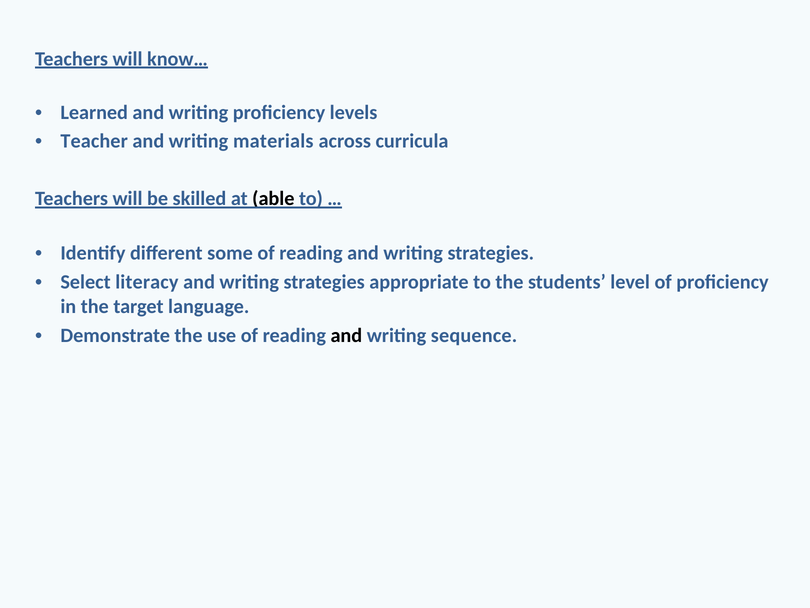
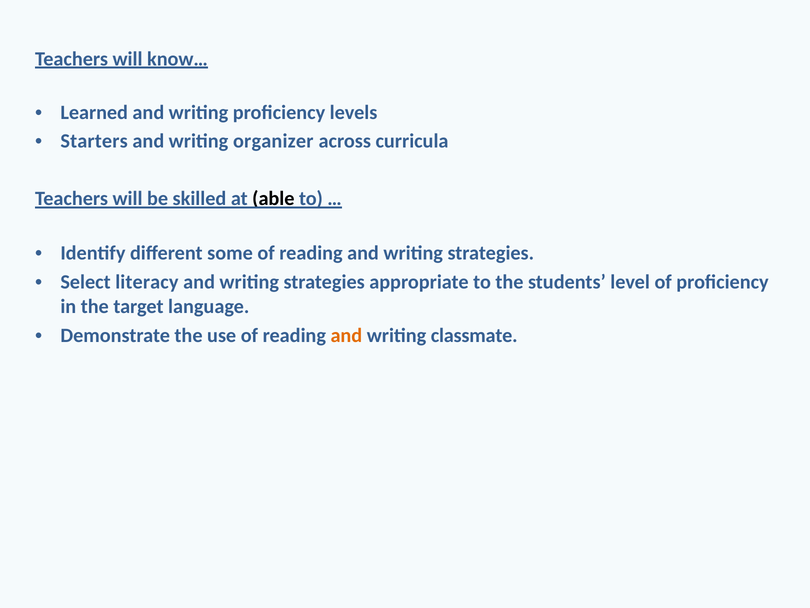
Teacher: Teacher -> Starters
materials: materials -> organizer
and at (346, 335) colour: black -> orange
sequence: sequence -> classmate
